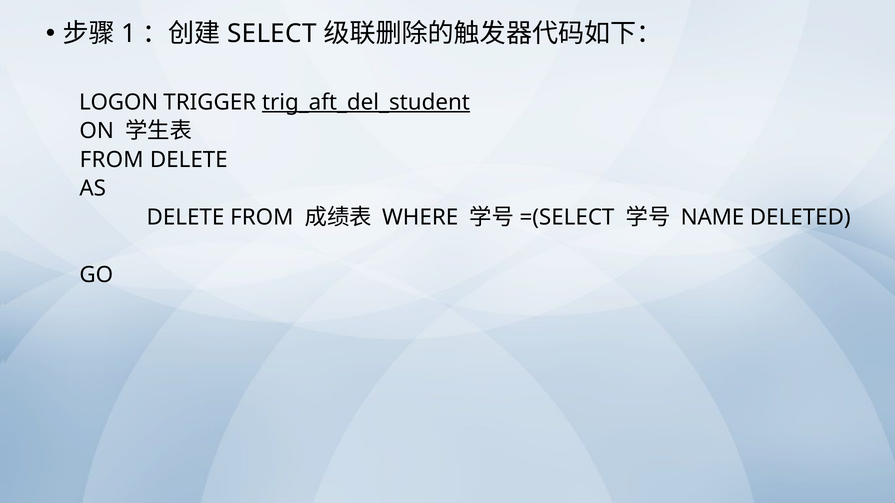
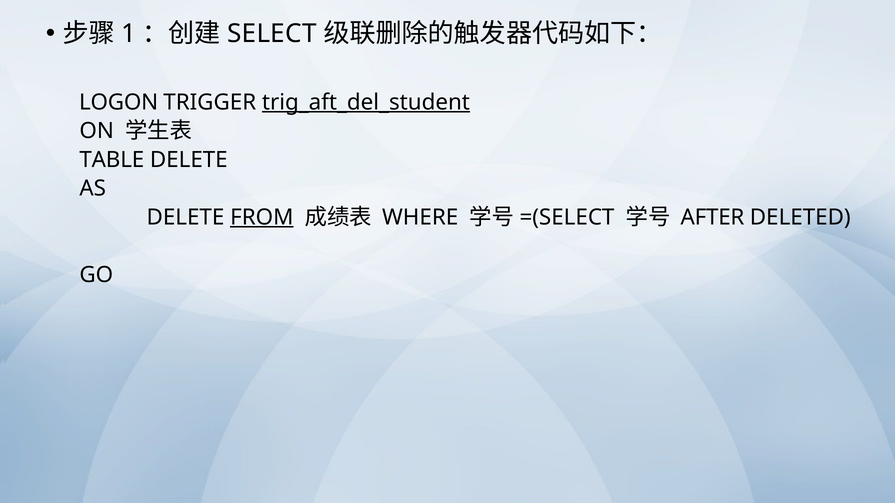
FROM at (112, 160): FROM -> TABLE
FROM at (262, 217) underline: none -> present
NAME: NAME -> AFTER
